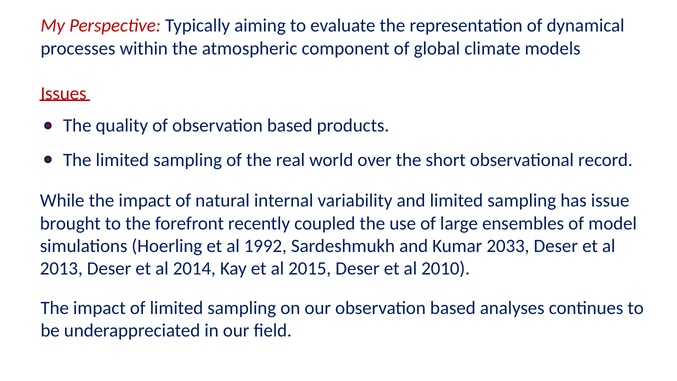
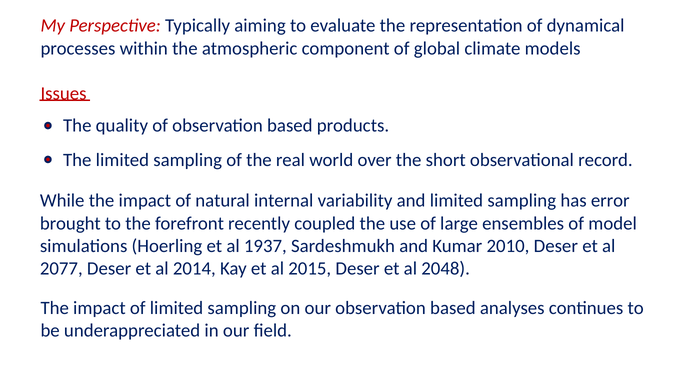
issue: issue -> error
1992: 1992 -> 1937
2033: 2033 -> 2010
2013: 2013 -> 2077
2010: 2010 -> 2048
